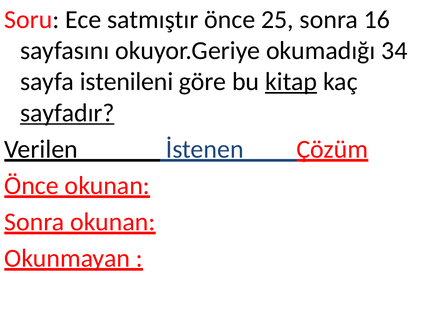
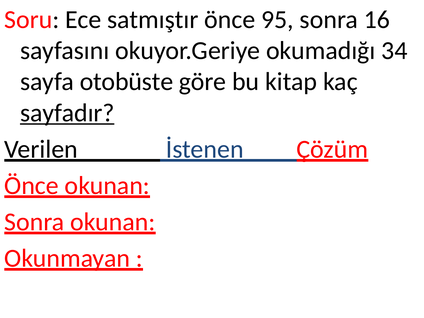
25: 25 -> 95
istenileni: istenileni -> otobüste
kitap underline: present -> none
